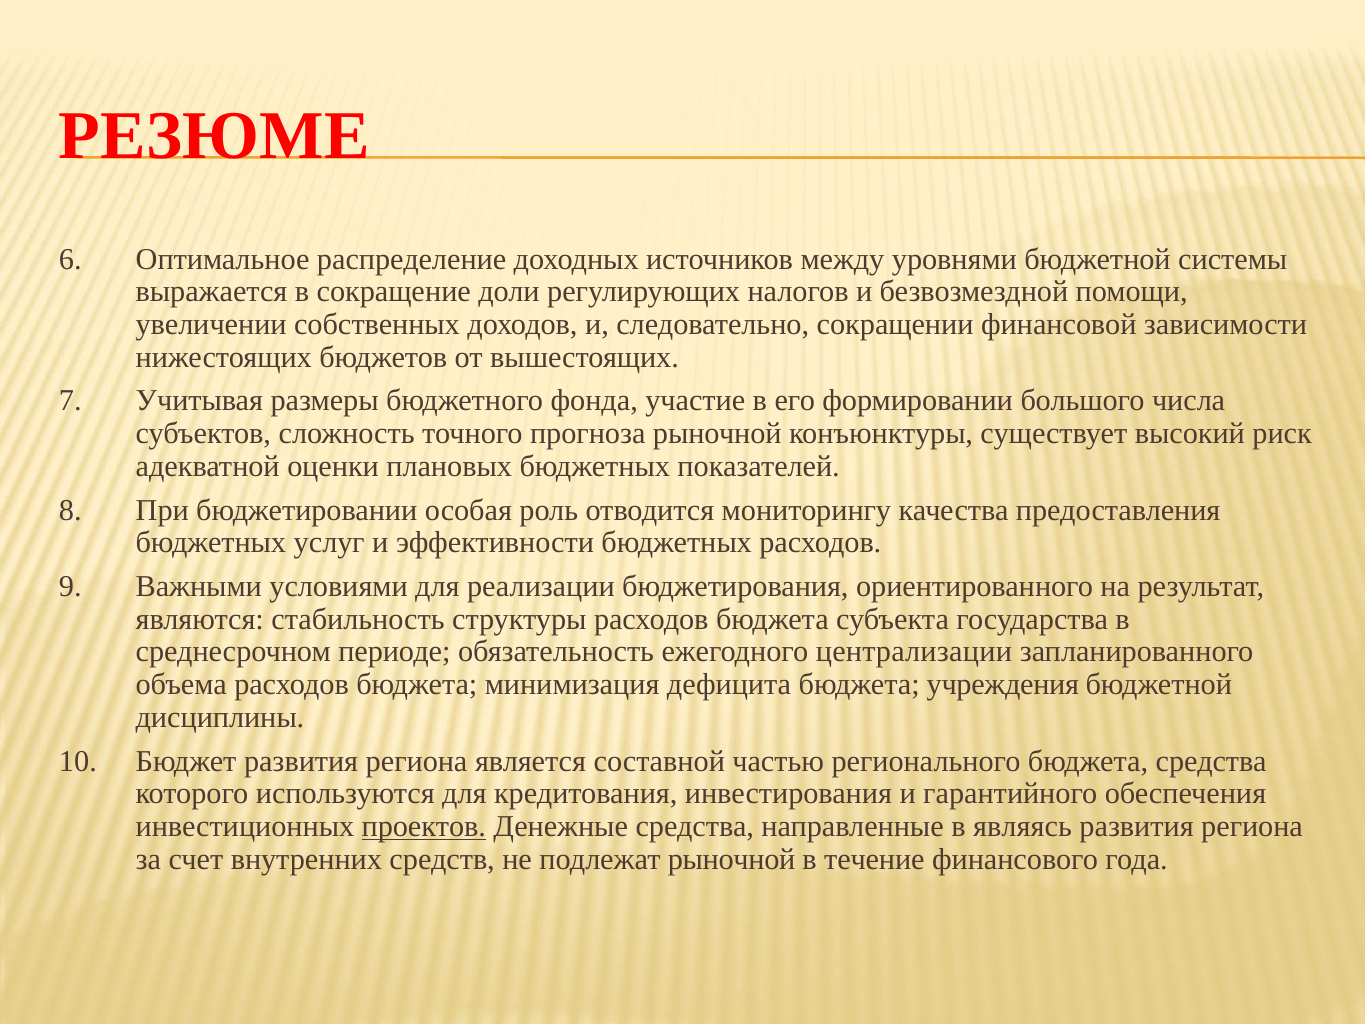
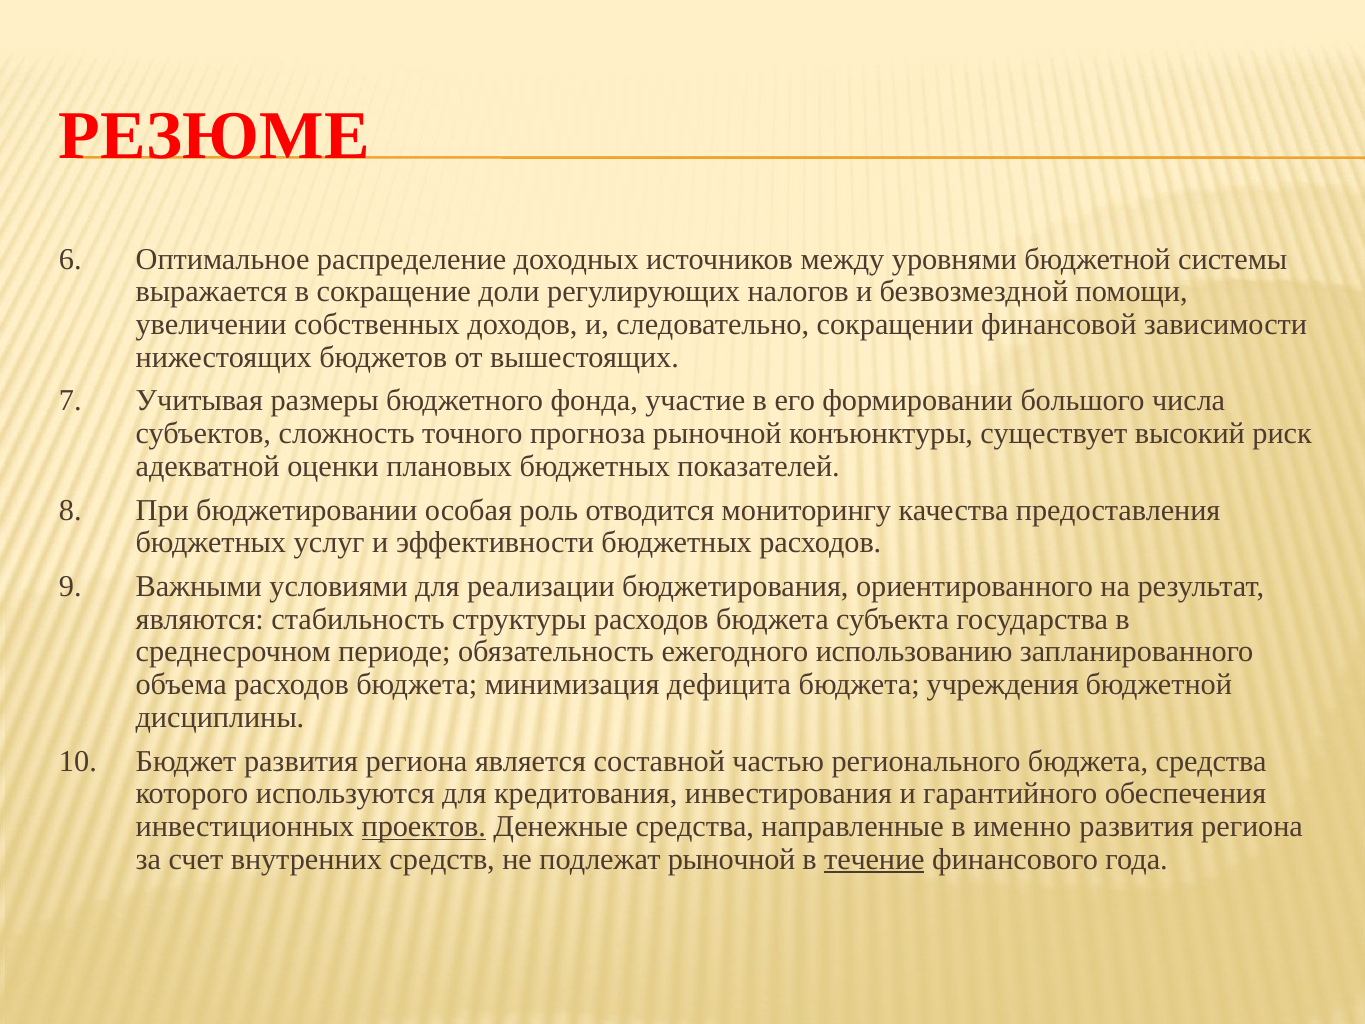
централизации: централизации -> использованию
являясь: являясь -> именно
течение underline: none -> present
